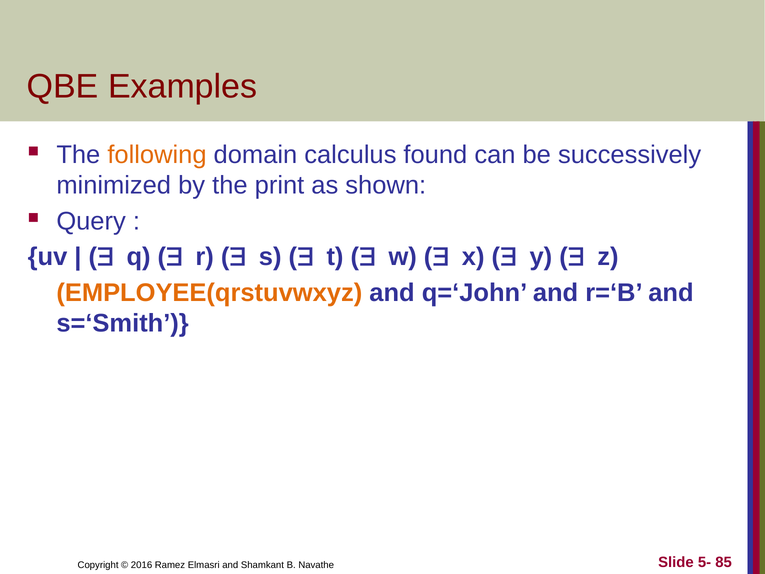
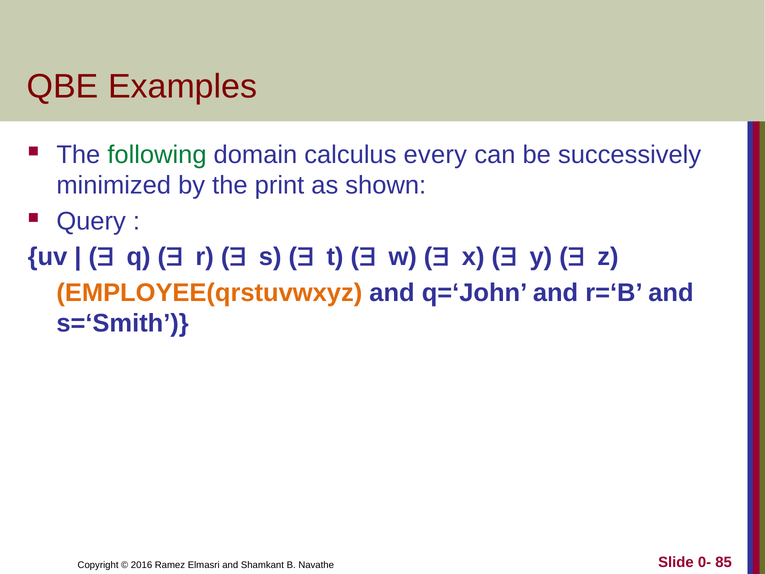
following colour: orange -> green
found: found -> every
5-: 5- -> 0-
